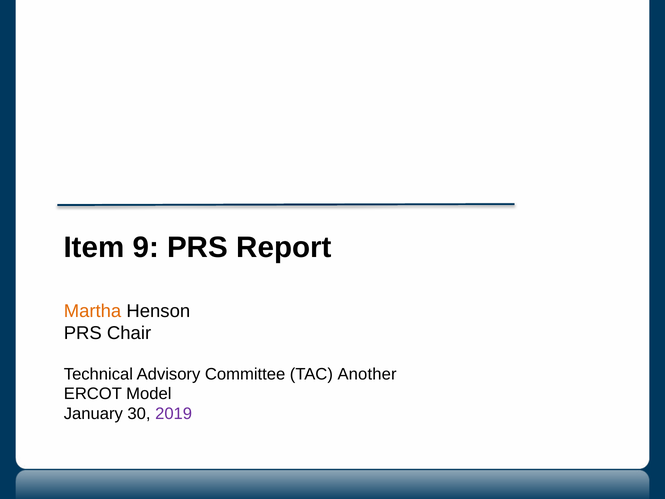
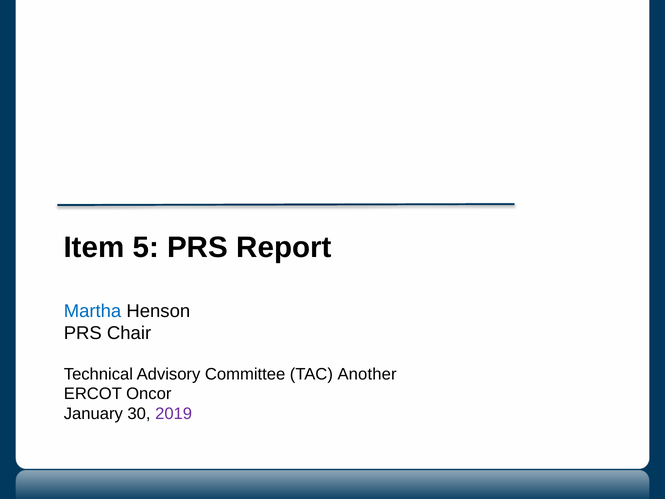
9: 9 -> 5
Martha colour: orange -> blue
Model: Model -> Oncor
